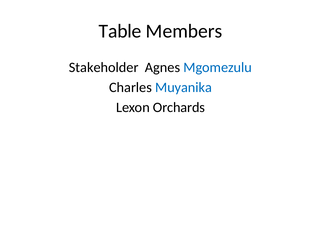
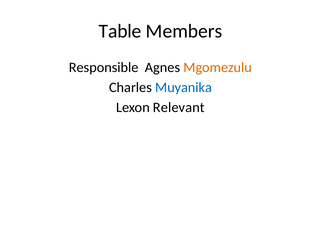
Stakeholder: Stakeholder -> Responsible
Mgomezulu colour: blue -> orange
Orchards: Orchards -> Relevant
